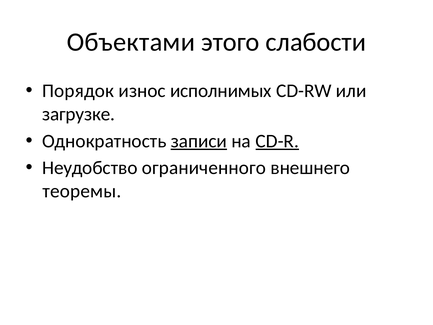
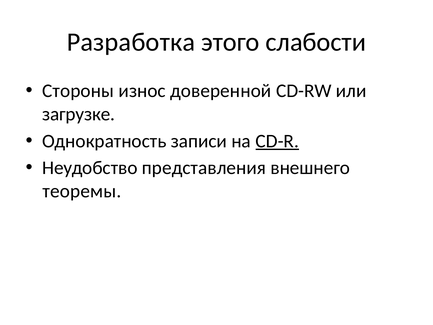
Объектами: Объектами -> Разработка
Порядок: Порядок -> Стороны
исполнимых: исполнимых -> доверенной
записи underline: present -> none
ограниченного: ограниченного -> представления
